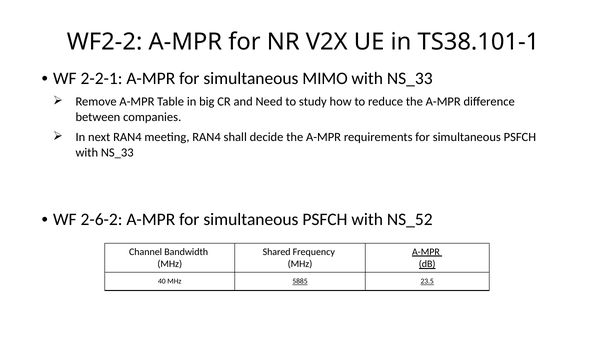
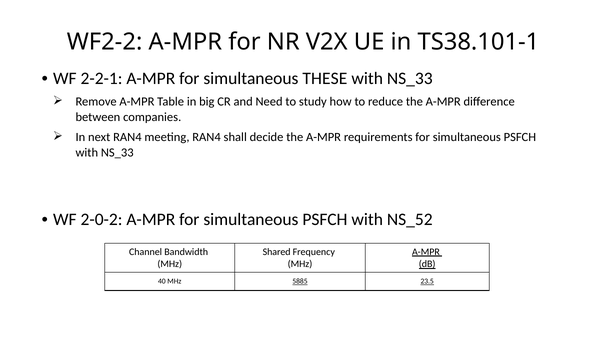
MIMO: MIMO -> THESE
2-6-2: 2-6-2 -> 2-0-2
